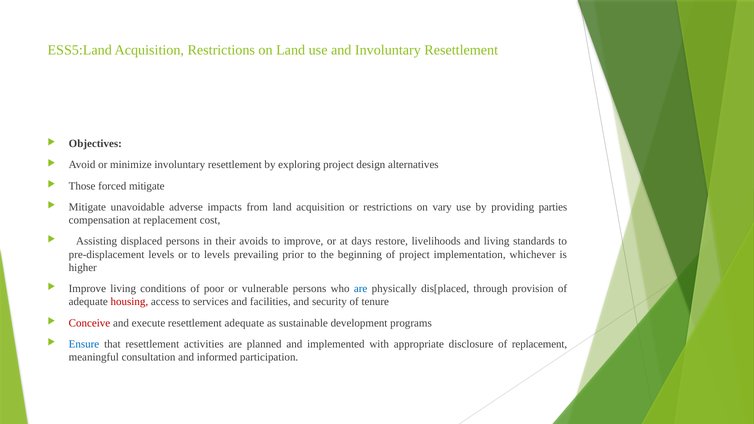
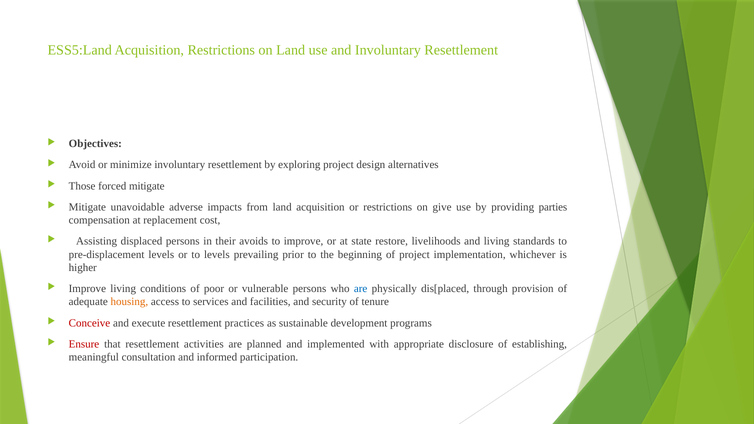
vary: vary -> give
days: days -> state
housing colour: red -> orange
resettlement adequate: adequate -> practices
Ensure colour: blue -> red
of replacement: replacement -> establishing
